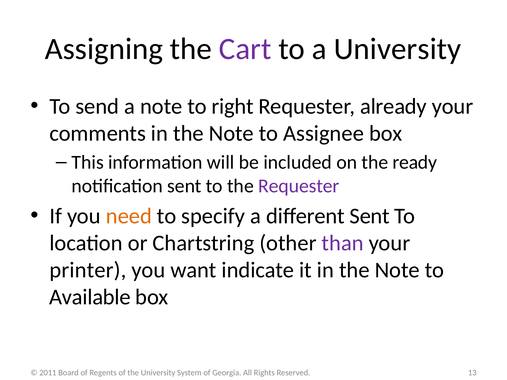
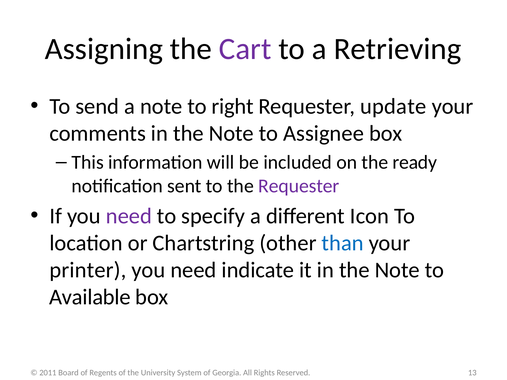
a University: University -> Retrieving
already: already -> update
need at (129, 216) colour: orange -> purple
different Sent: Sent -> Icon
than colour: purple -> blue
want at (194, 270): want -> need
